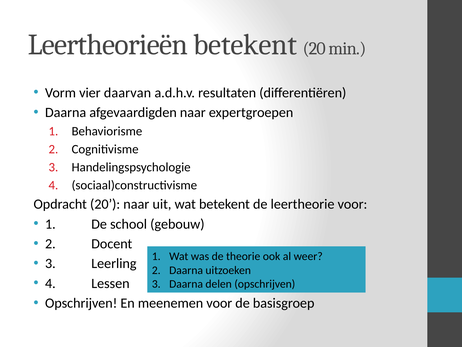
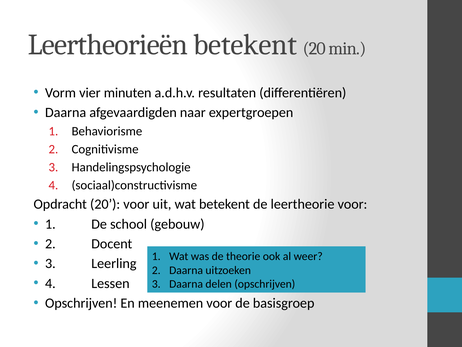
daarvan: daarvan -> minuten
20 naar: naar -> voor
